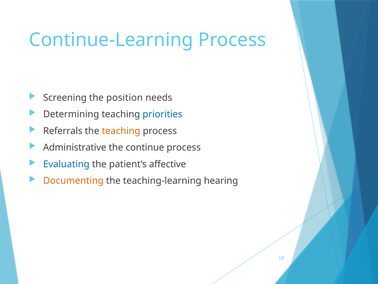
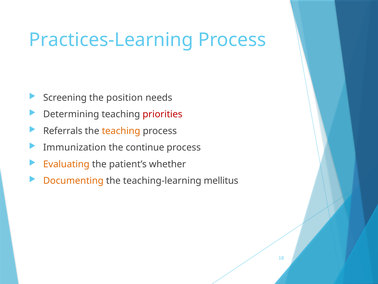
Continue-Learning: Continue-Learning -> Practices-Learning
priorities colour: blue -> red
Administrative: Administrative -> Immunization
Evaluating colour: blue -> orange
affective: affective -> whether
hearing: hearing -> mellitus
